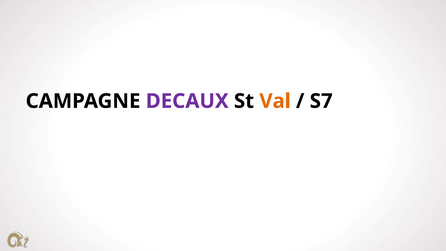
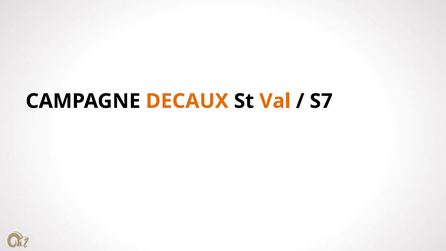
DECAUX colour: purple -> orange
